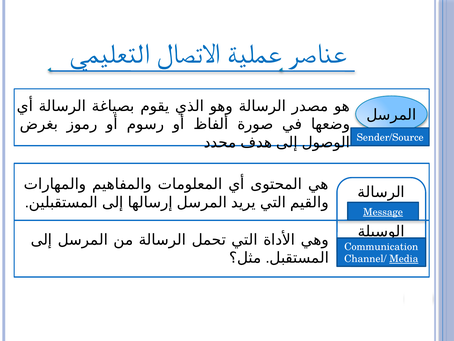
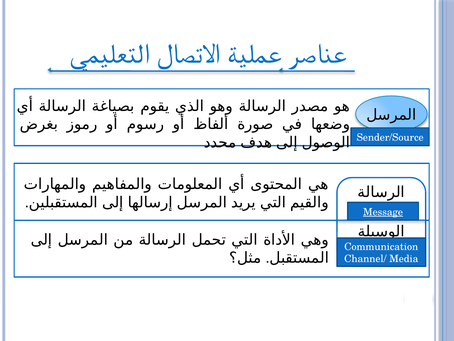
Media underline: present -> none
